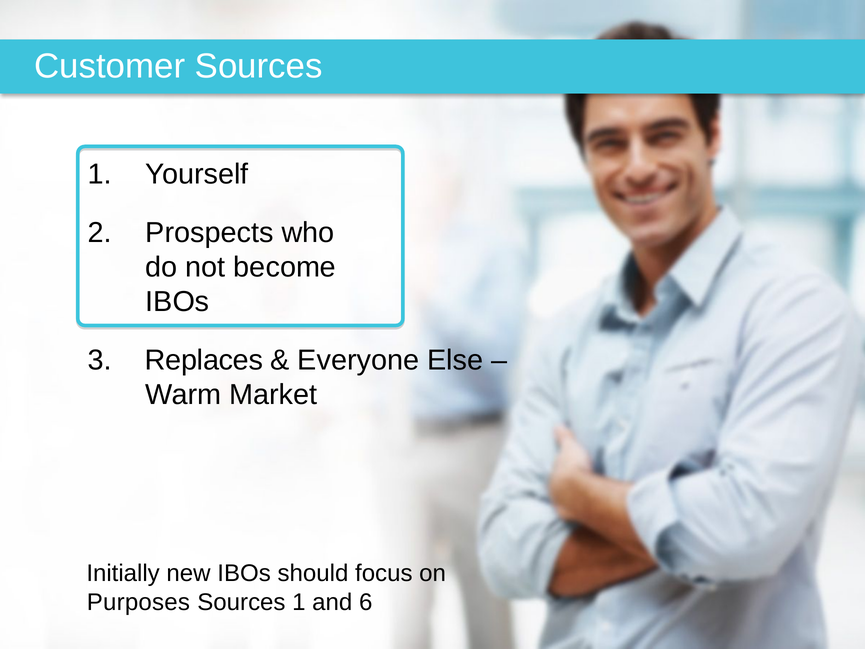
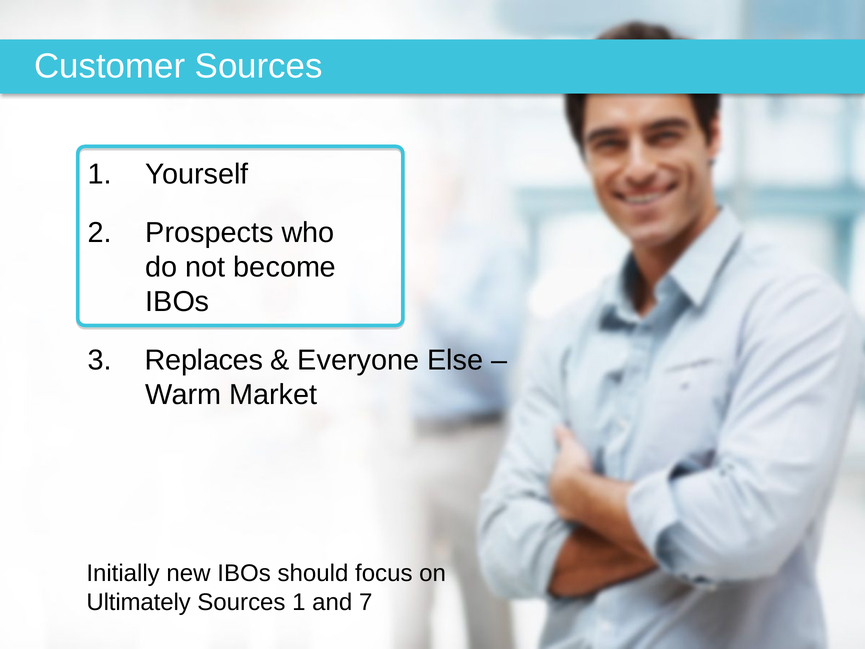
Purposes: Purposes -> Ultimately
6: 6 -> 7
